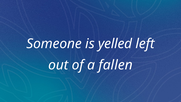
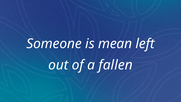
yelled: yelled -> mean
